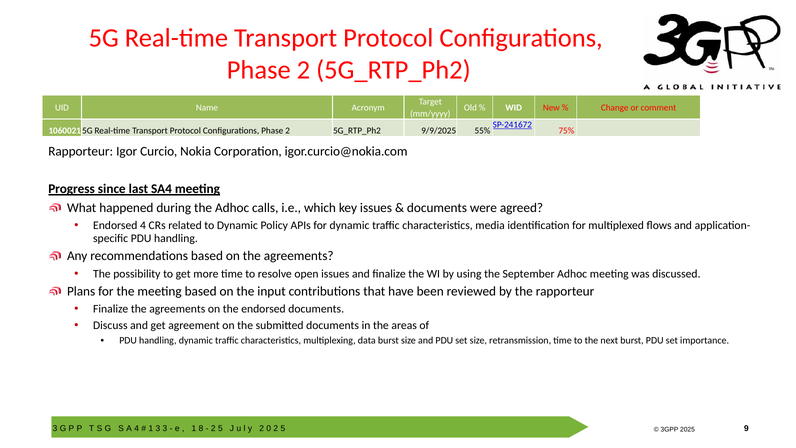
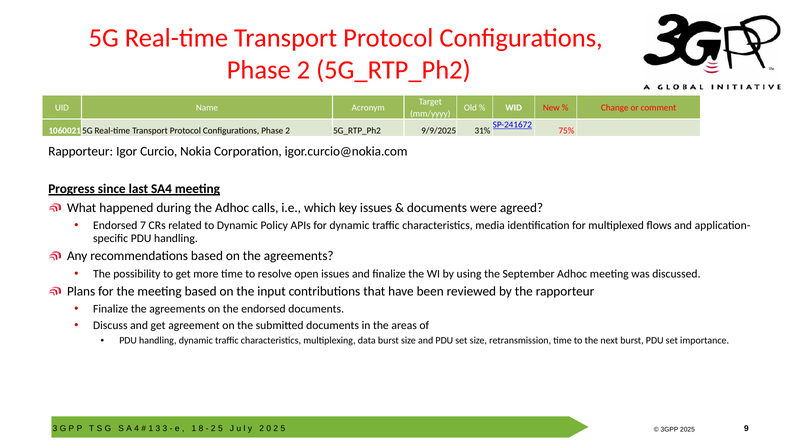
55%: 55% -> 31%
Endorsed 4: 4 -> 7
